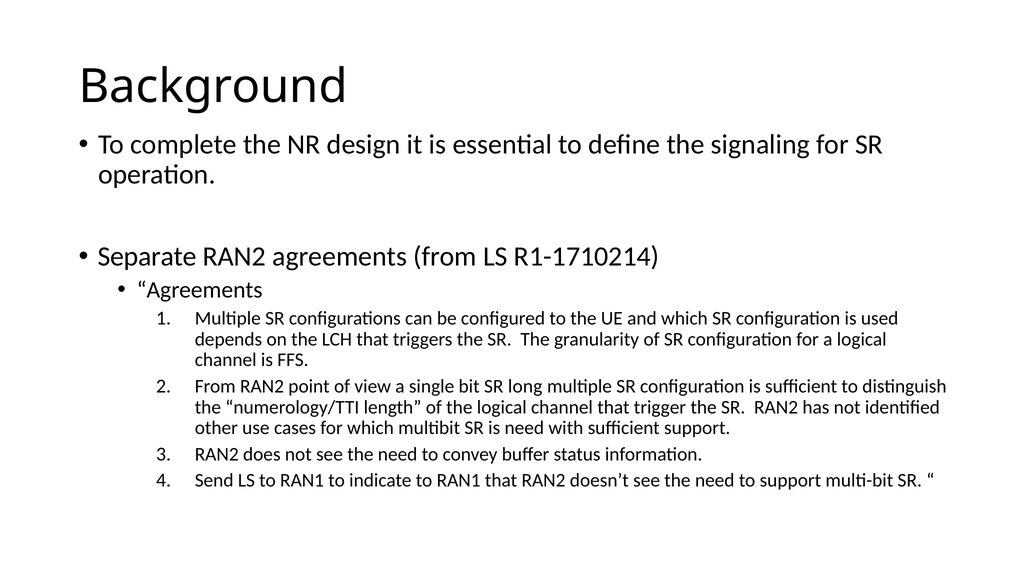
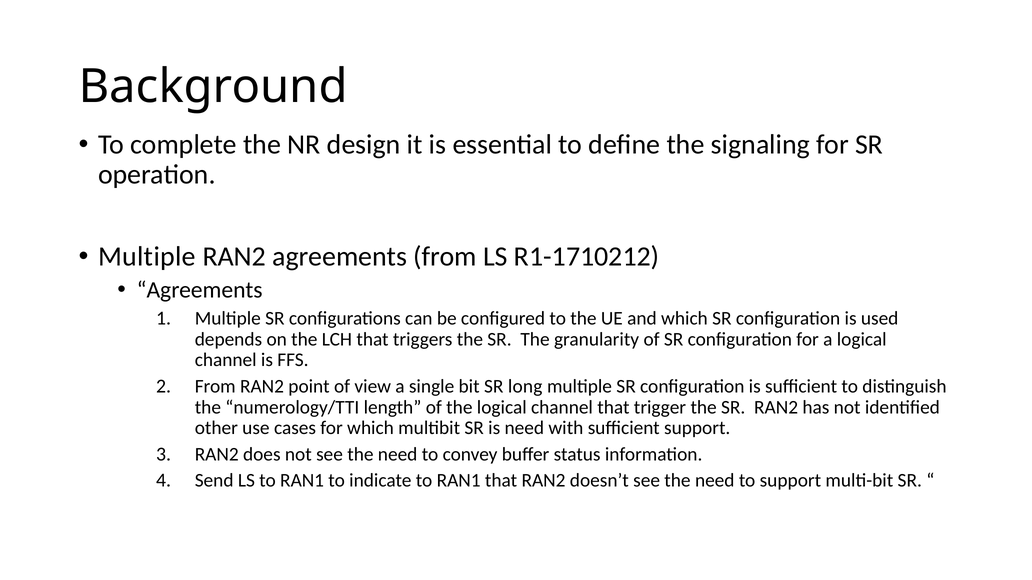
Separate at (147, 257): Separate -> Multiple
R1-1710214: R1-1710214 -> R1-1710212
